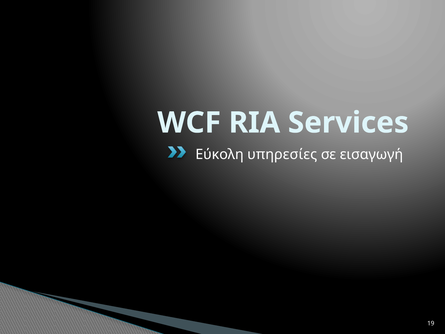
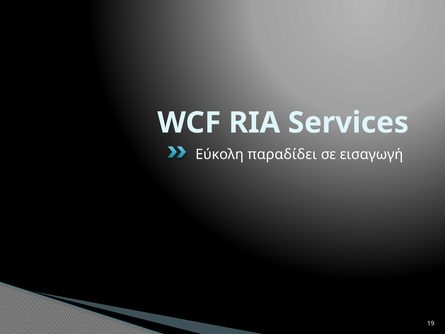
υπηρεσίες: υπηρεσίες -> παραδίδει
